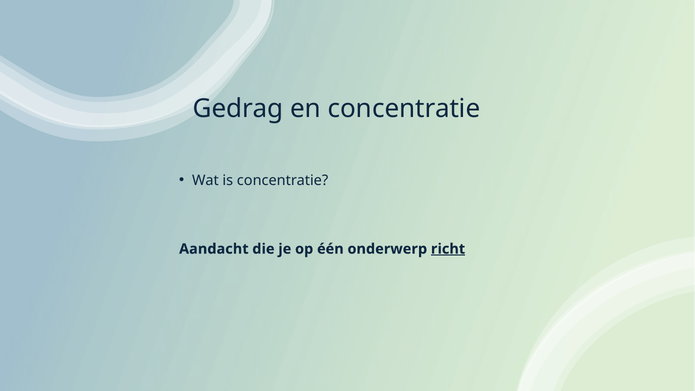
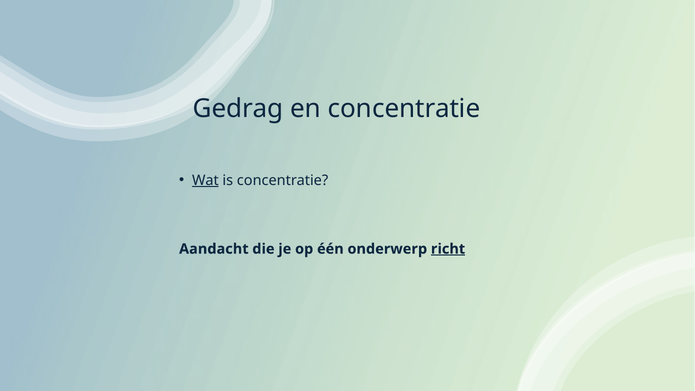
Wat underline: none -> present
